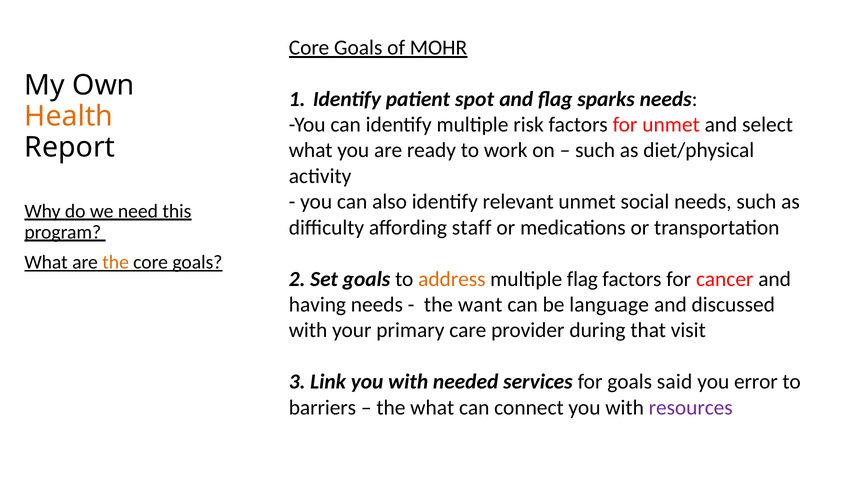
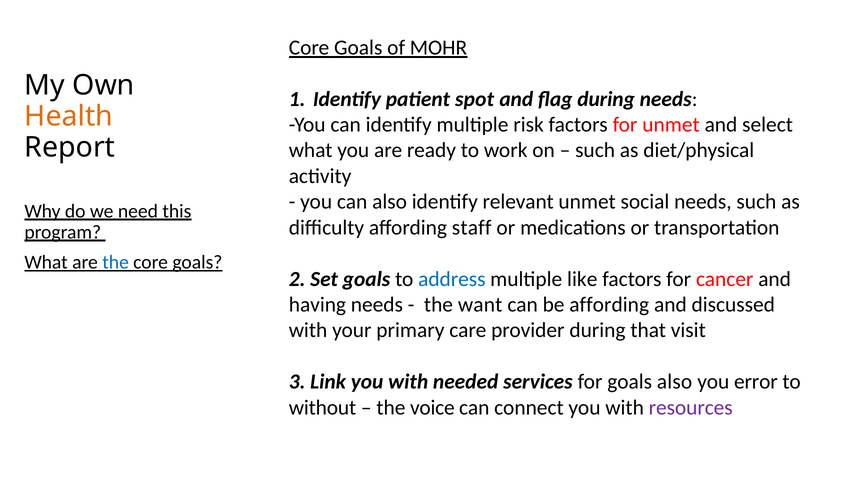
flag sparks: sparks -> during
the at (116, 262) colour: orange -> blue
address colour: orange -> blue
multiple flag: flag -> like
be language: language -> affording
goals said: said -> also
barriers: barriers -> without
the what: what -> voice
